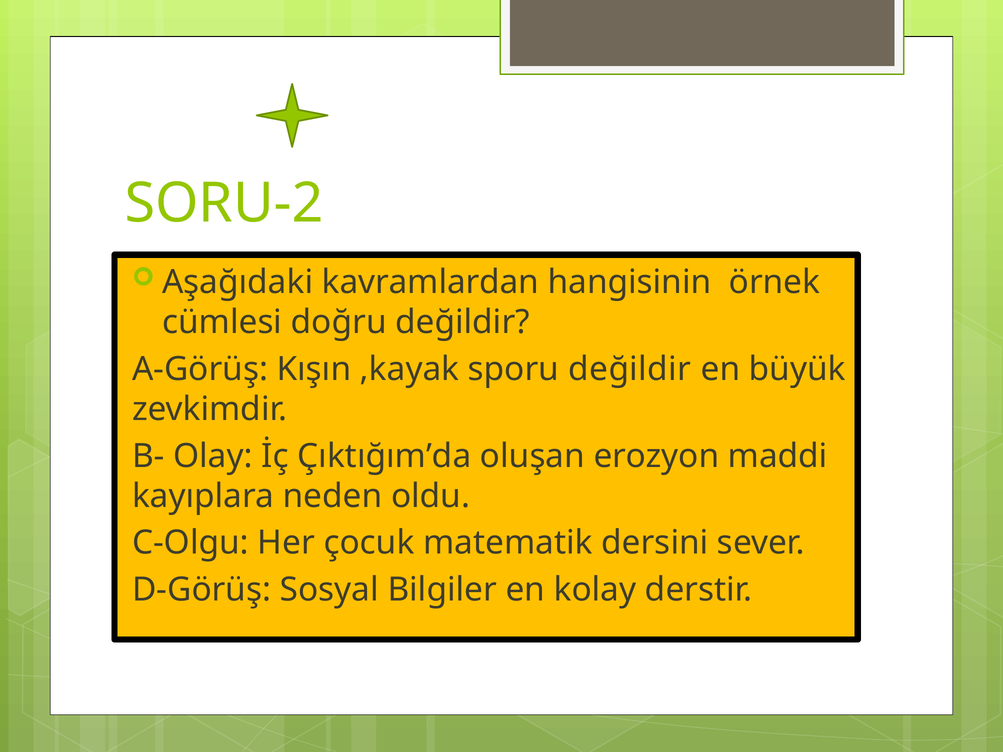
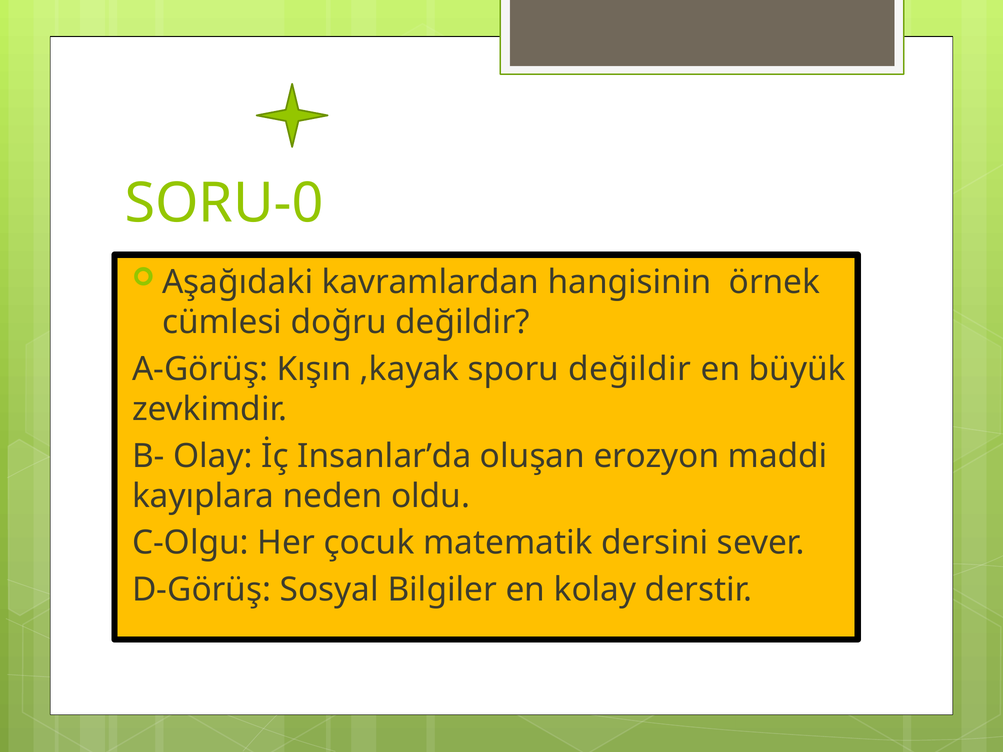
SORU-2: SORU-2 -> SORU-0
Çıktığım’da: Çıktığım’da -> Insanlar’da
